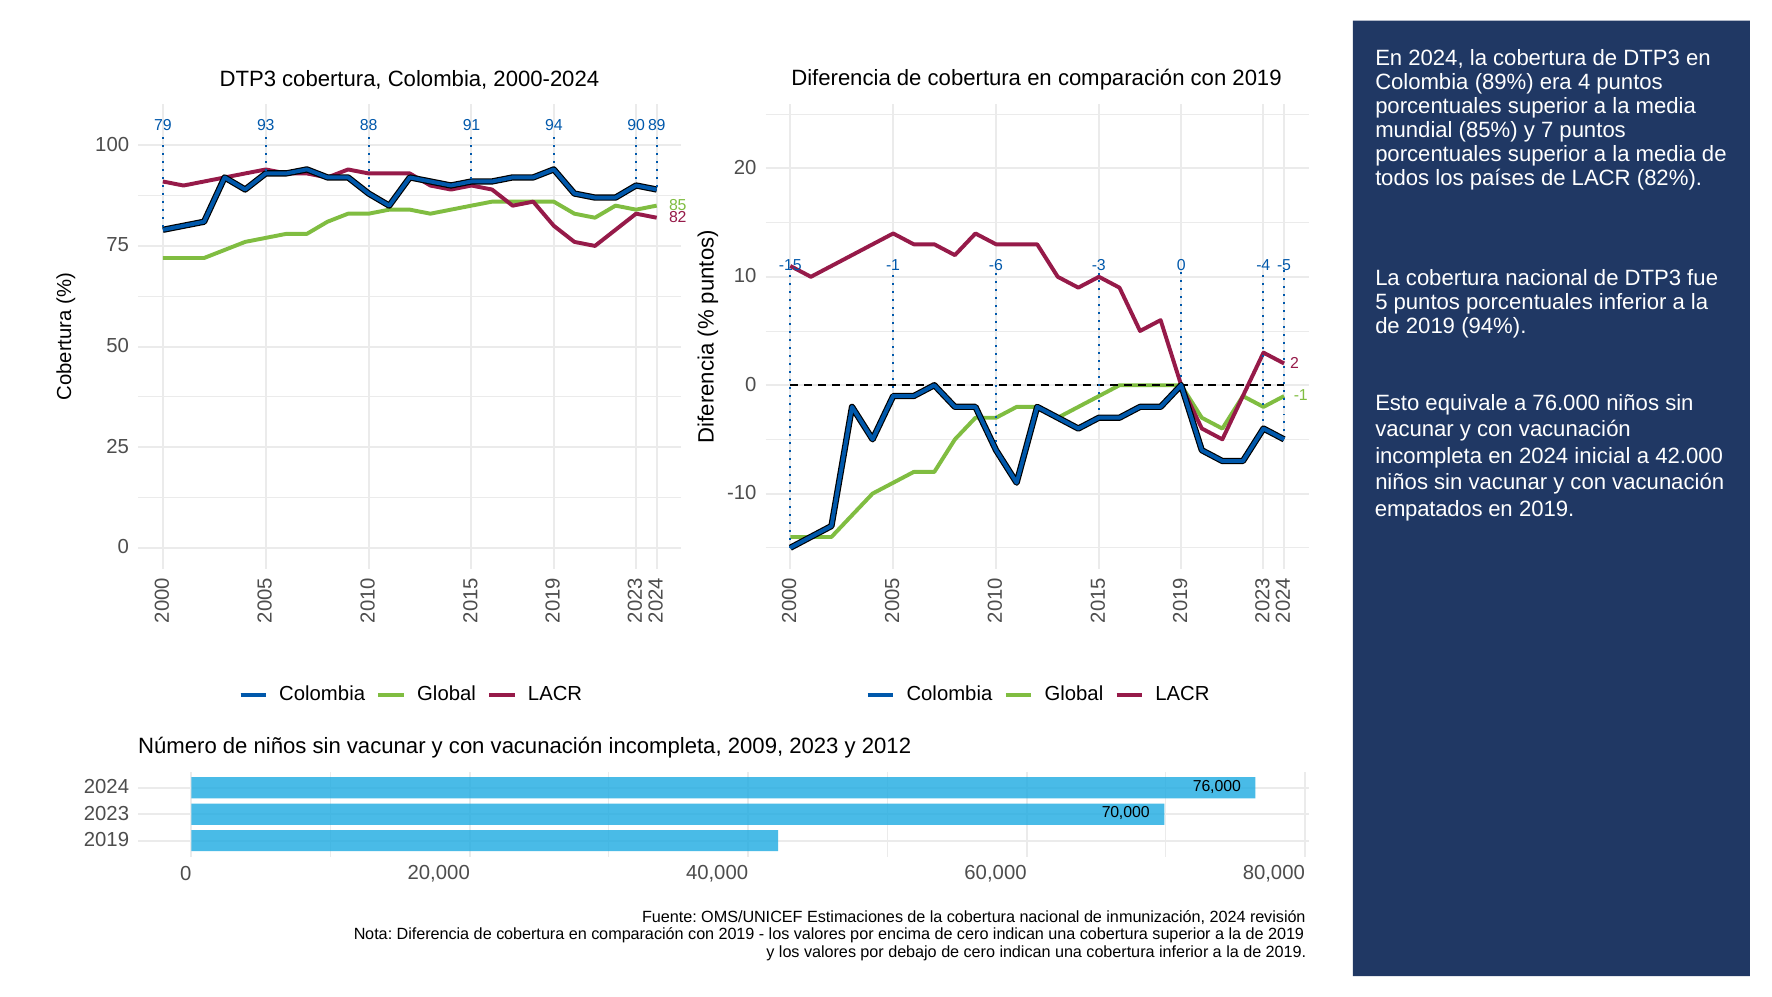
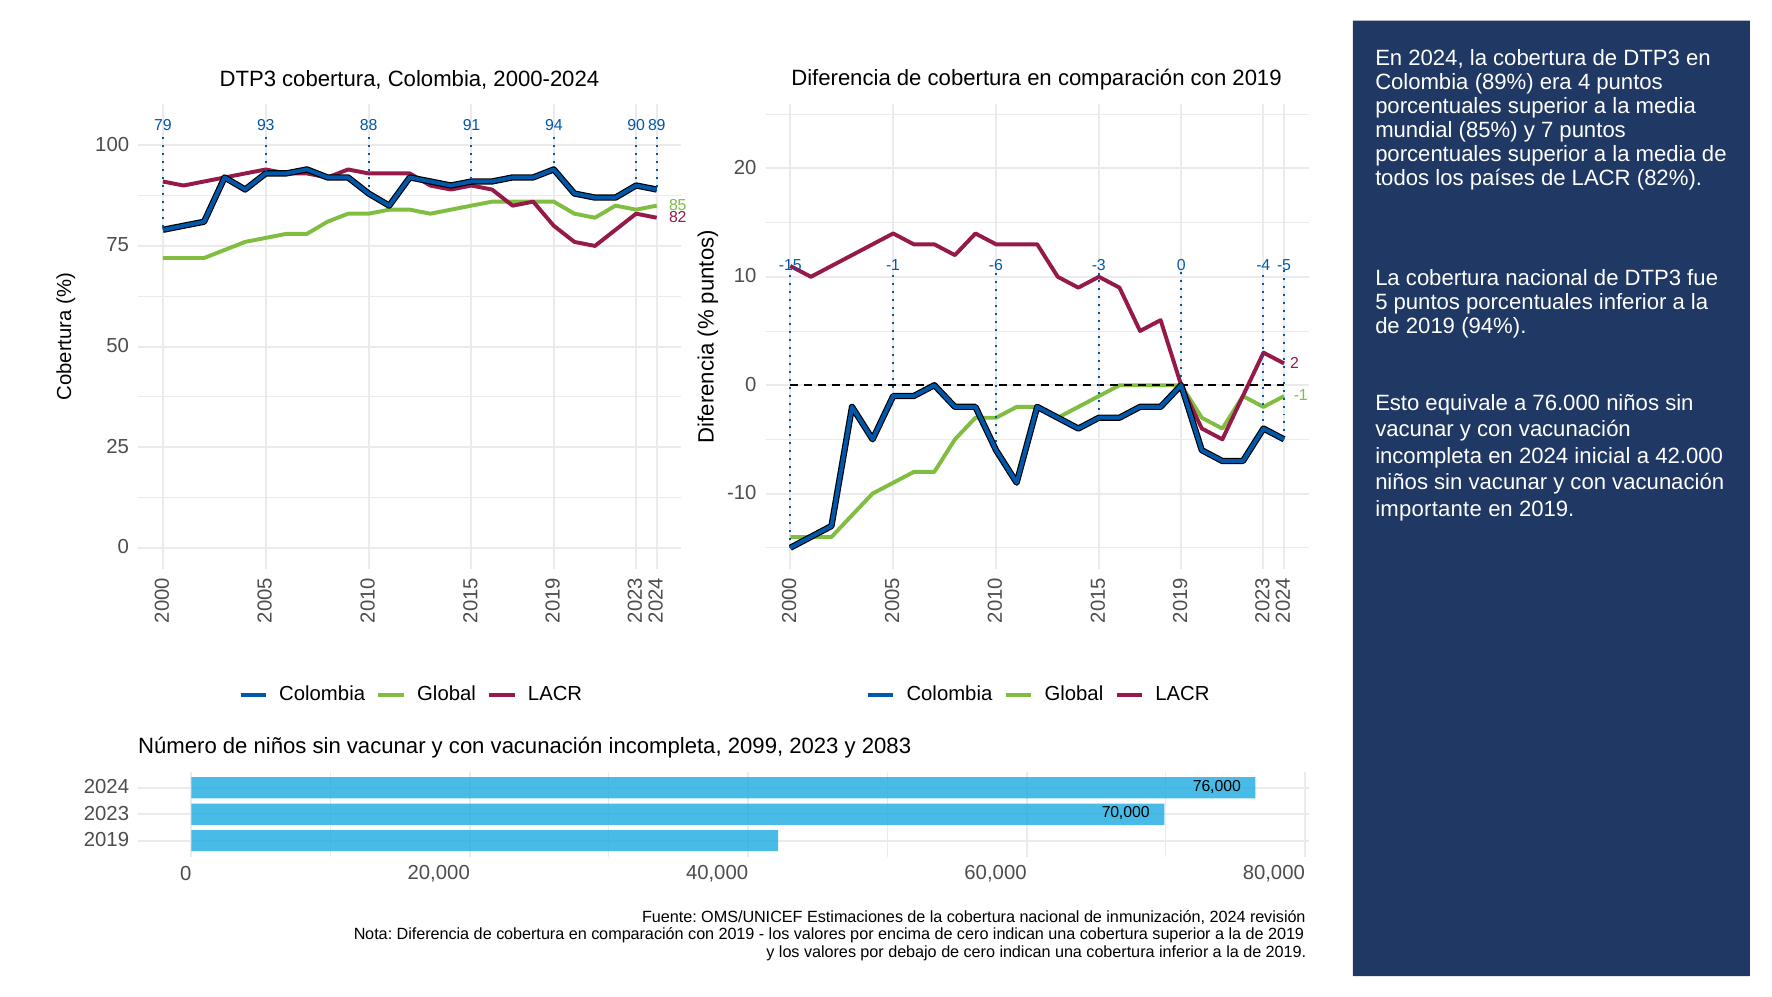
empatados: empatados -> importante
2009: 2009 -> 2099
2012: 2012 -> 2083
